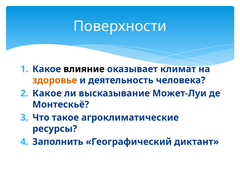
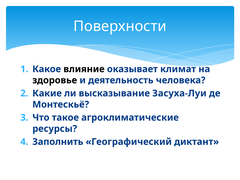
здоровье colour: orange -> black
Какое at (47, 93): Какое -> Какие
Может-Луи: Может-Луи -> Засуха-Луи
